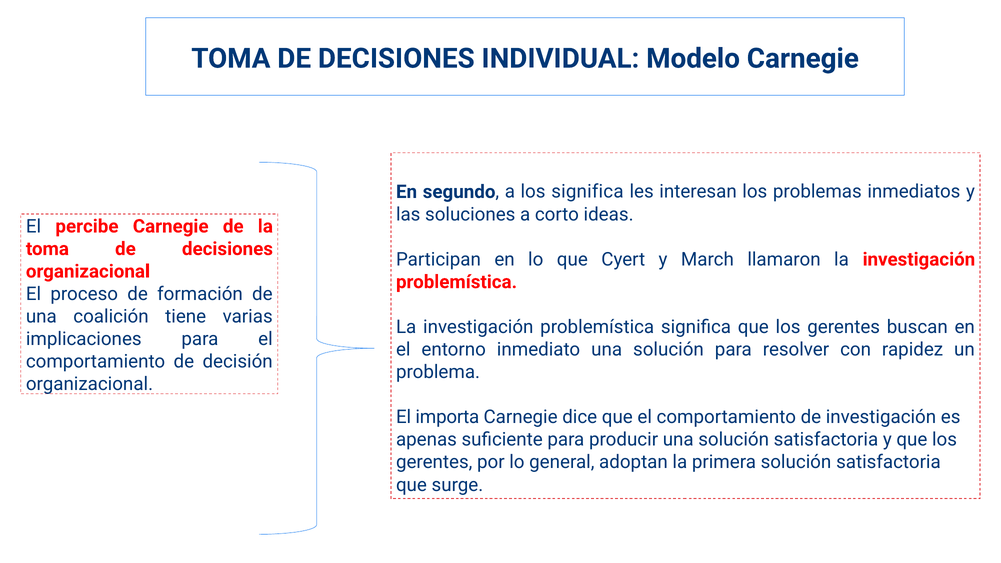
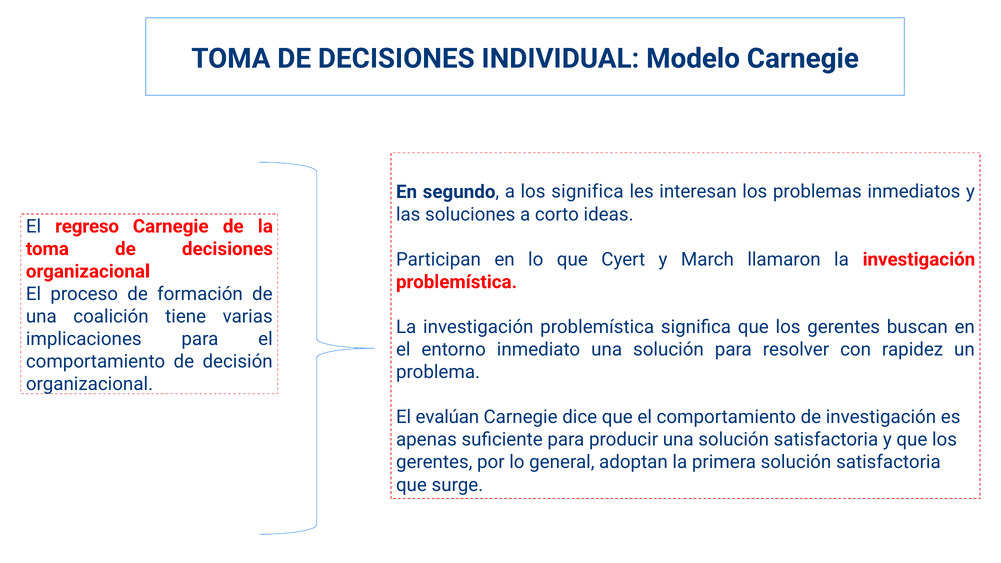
percibe: percibe -> regreso
importa: importa -> evalúan
